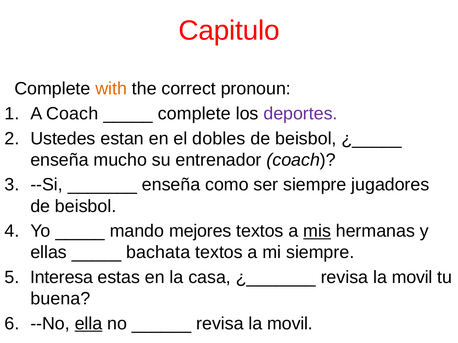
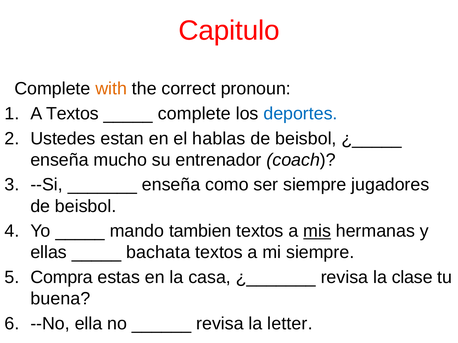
A Coach: Coach -> Textos
deportes colour: purple -> blue
dobles: dobles -> hablas
mejores: mejores -> tambien
Interesa: Interesa -> Compra
movil at (412, 278): movil -> clase
ella underline: present -> none
movil at (290, 324): movil -> letter
